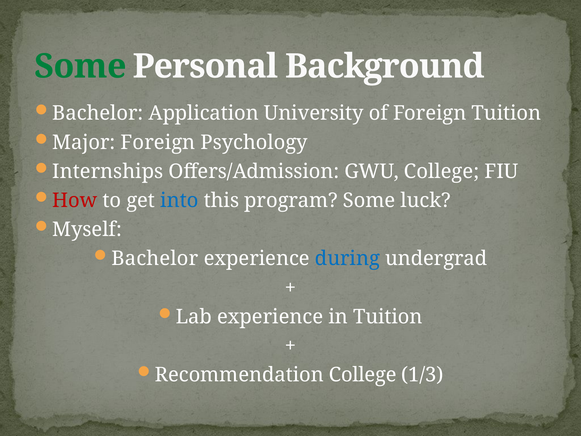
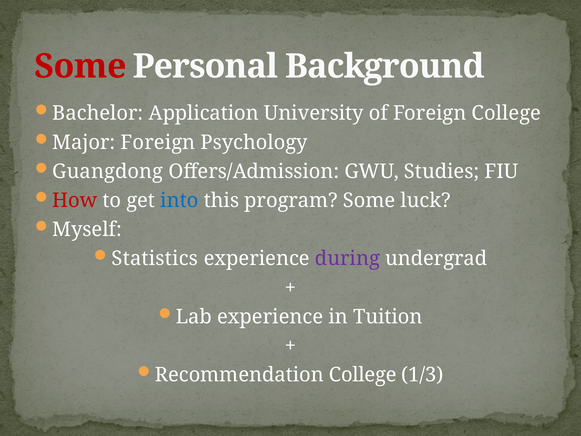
Some at (80, 66) colour: green -> red
Foreign Tuition: Tuition -> College
Internships: Internships -> Guangdong
GWU College: College -> Studies
Bachelor at (155, 258): Bachelor -> Statistics
during colour: blue -> purple
